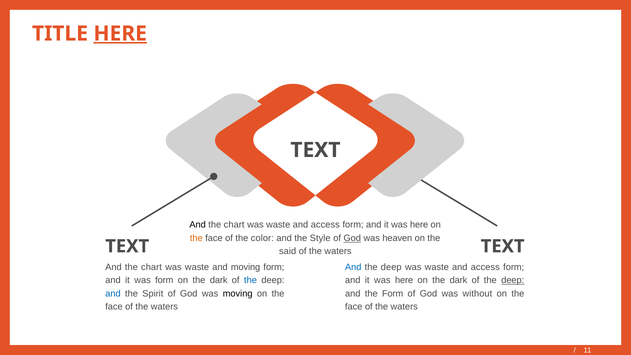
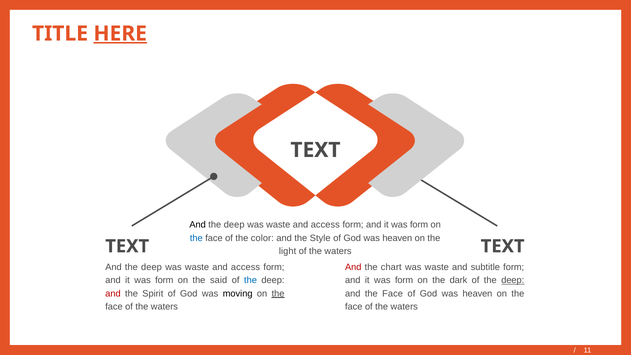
chart at (234, 225): chart -> deep
here at (419, 225): here -> form
the at (196, 238) colour: orange -> blue
God at (352, 238) underline: present -> none
said: said -> light
chart at (151, 267): chart -> deep
moving at (246, 267): moving -> access
And at (353, 267) colour: blue -> red
deep at (391, 267): deep -> chart
access at (485, 267): access -> subtitle
dark at (219, 280): dark -> said
here at (404, 280): here -> form
and at (113, 294) colour: blue -> red
the at (278, 294) underline: none -> present
and the Form: Form -> Face
without at (477, 294): without -> heaven
